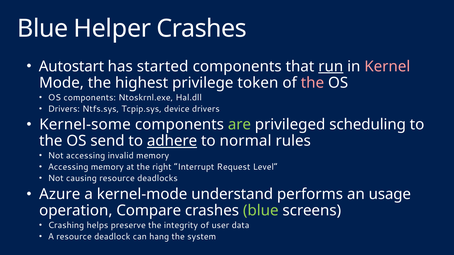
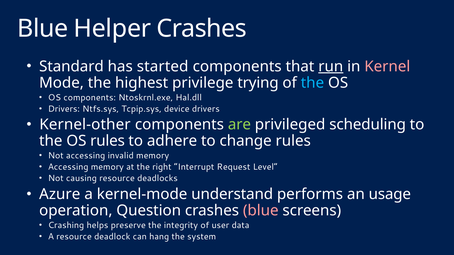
Autostart: Autostart -> Standard
token: token -> trying
the at (312, 83) colour: pink -> light blue
Kernel-some: Kernel-some -> Kernel-other
OS send: send -> rules
adhere underline: present -> none
normal: normal -> change
Compare: Compare -> Question
blue at (261, 211) colour: light green -> pink
